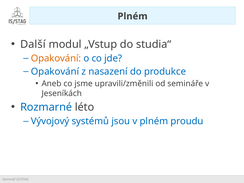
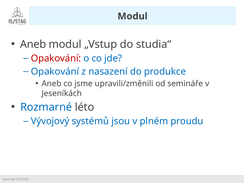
Plném at (133, 16): Plném -> Modul
Další at (33, 44): Další -> Aneb
Opakování at (56, 58) colour: orange -> red
